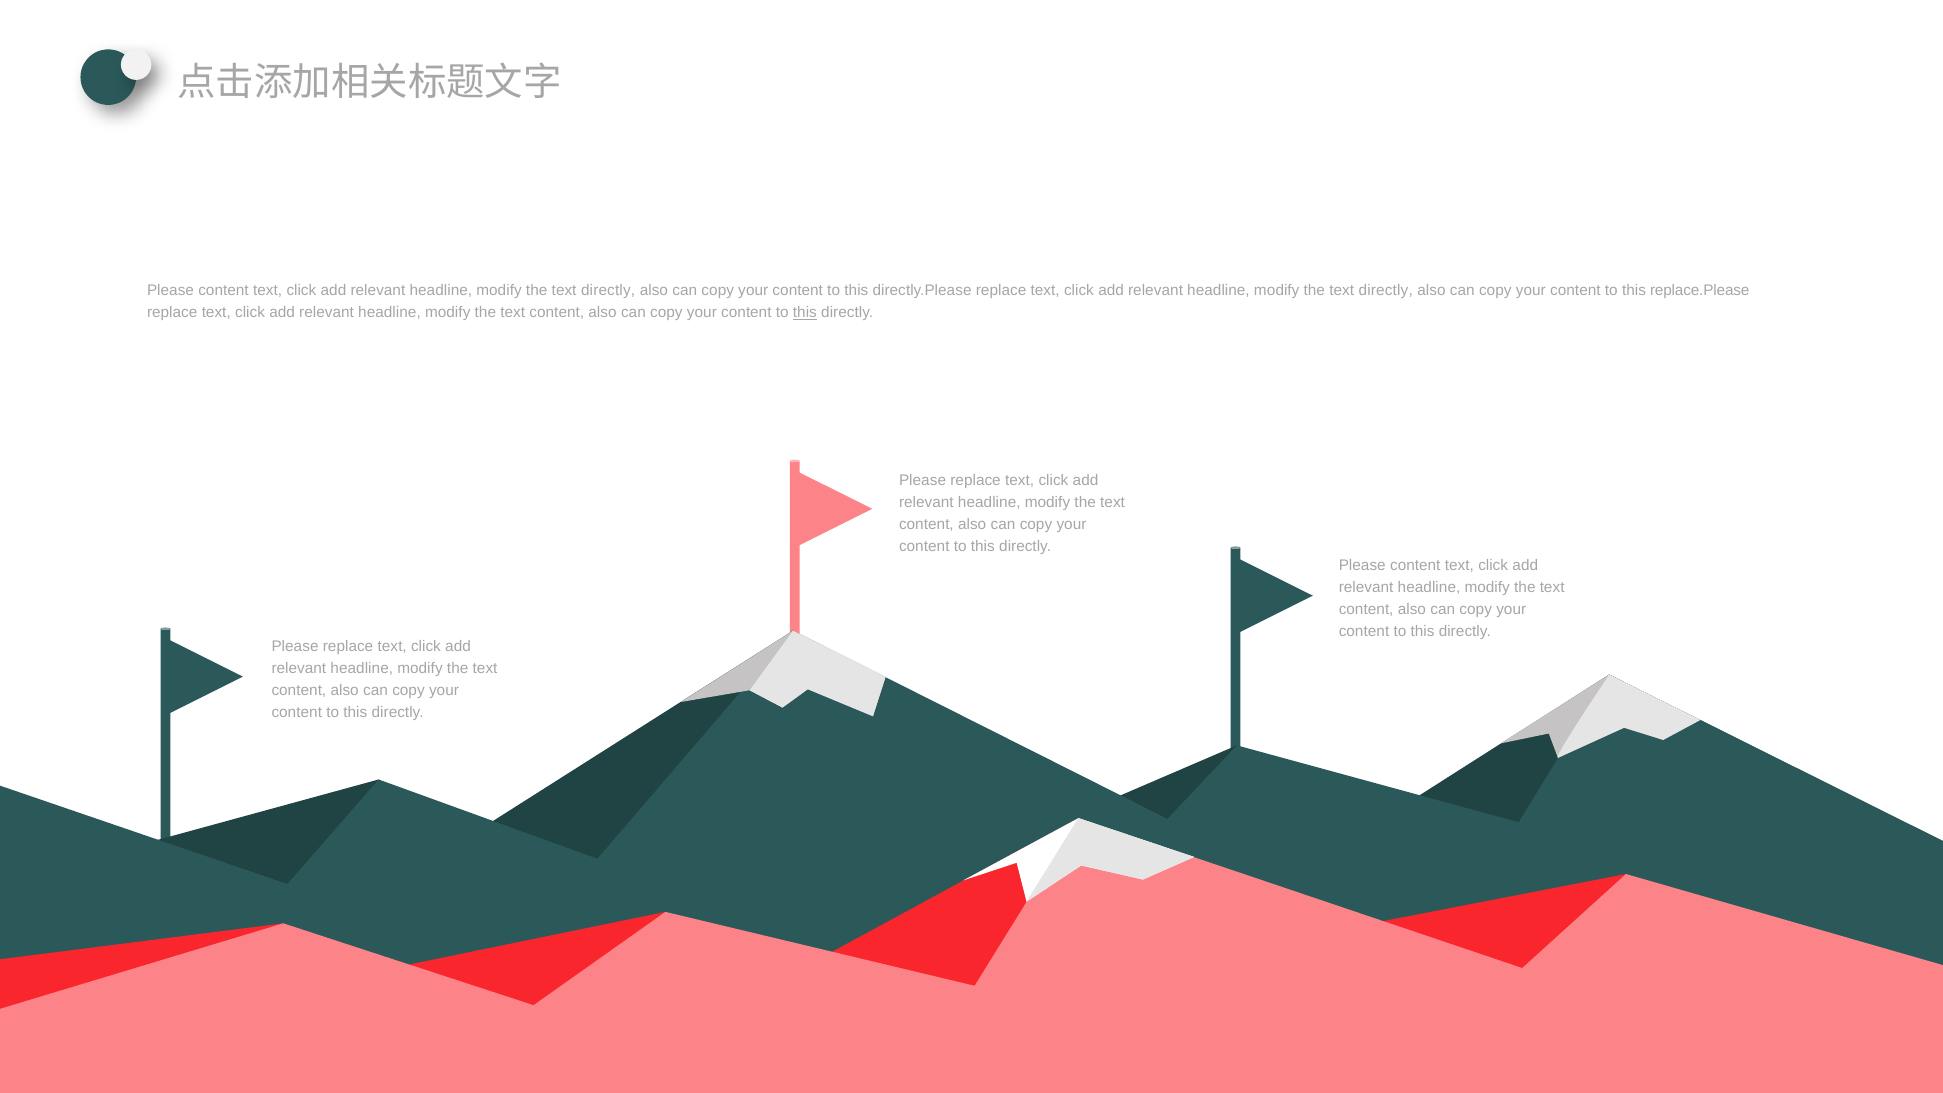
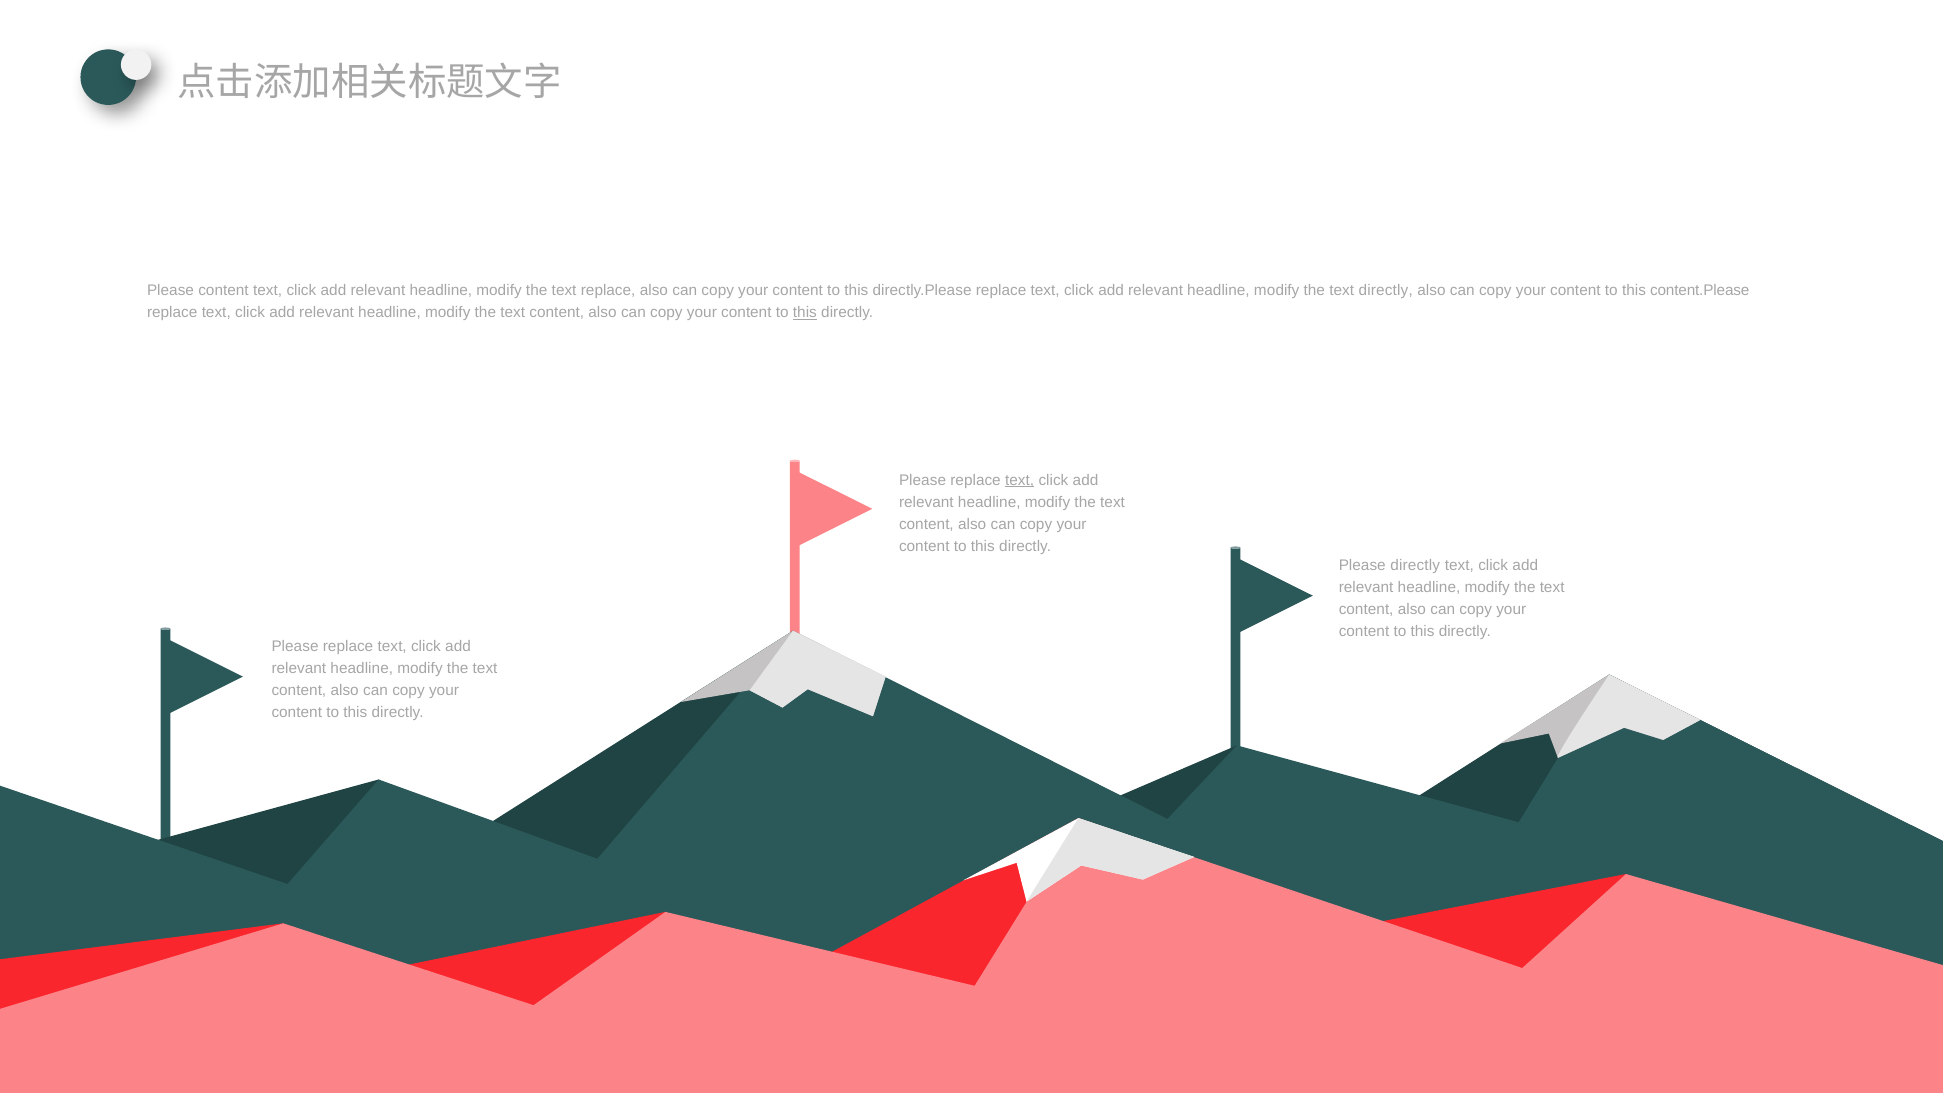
directly at (608, 291): directly -> replace
replace.Please: replace.Please -> content.Please
text at (1020, 480) underline: none -> present
content at (1415, 565): content -> directly
